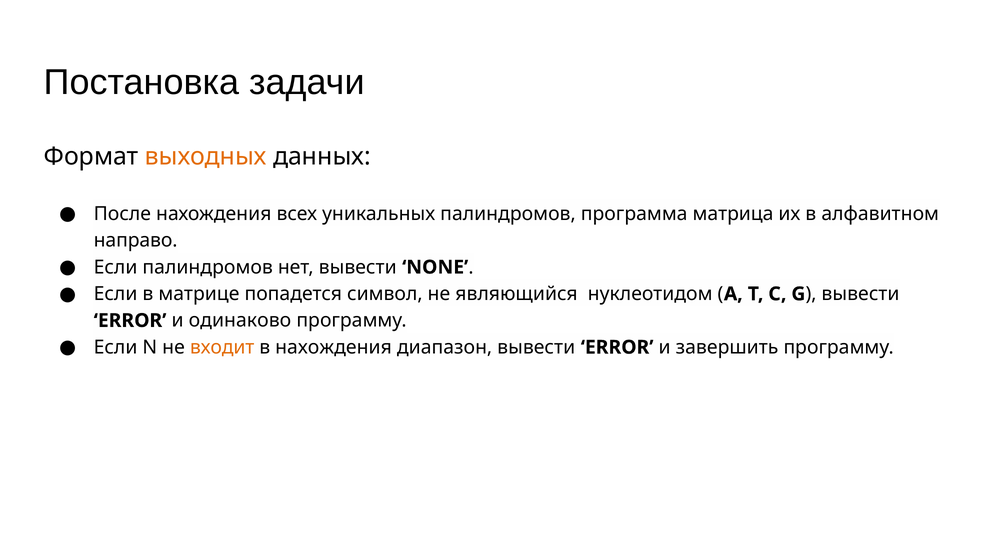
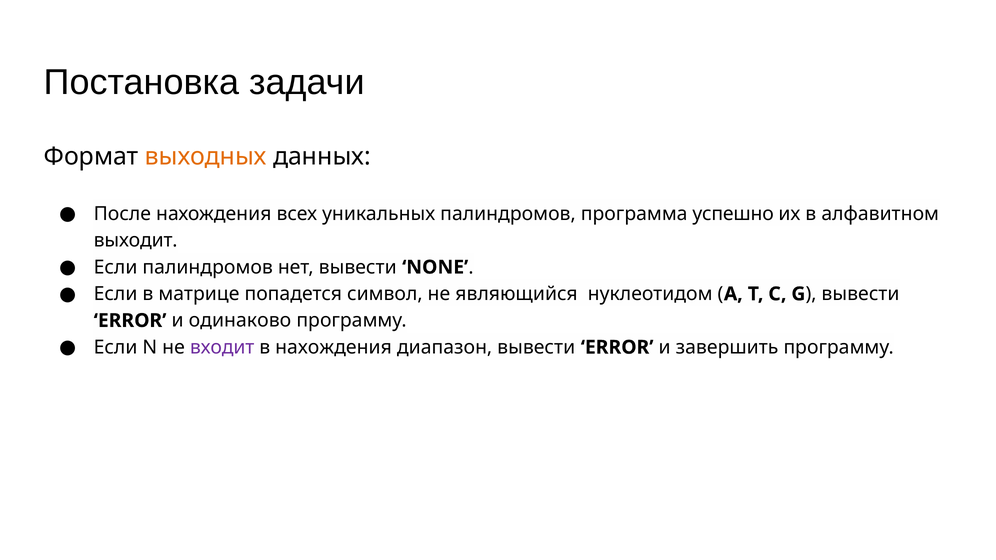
матрица: матрица -> успешно
направо: направо -> выходит
входит colour: orange -> purple
